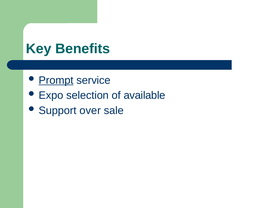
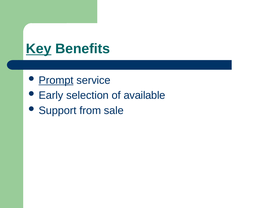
Key underline: none -> present
Expo: Expo -> Early
over: over -> from
